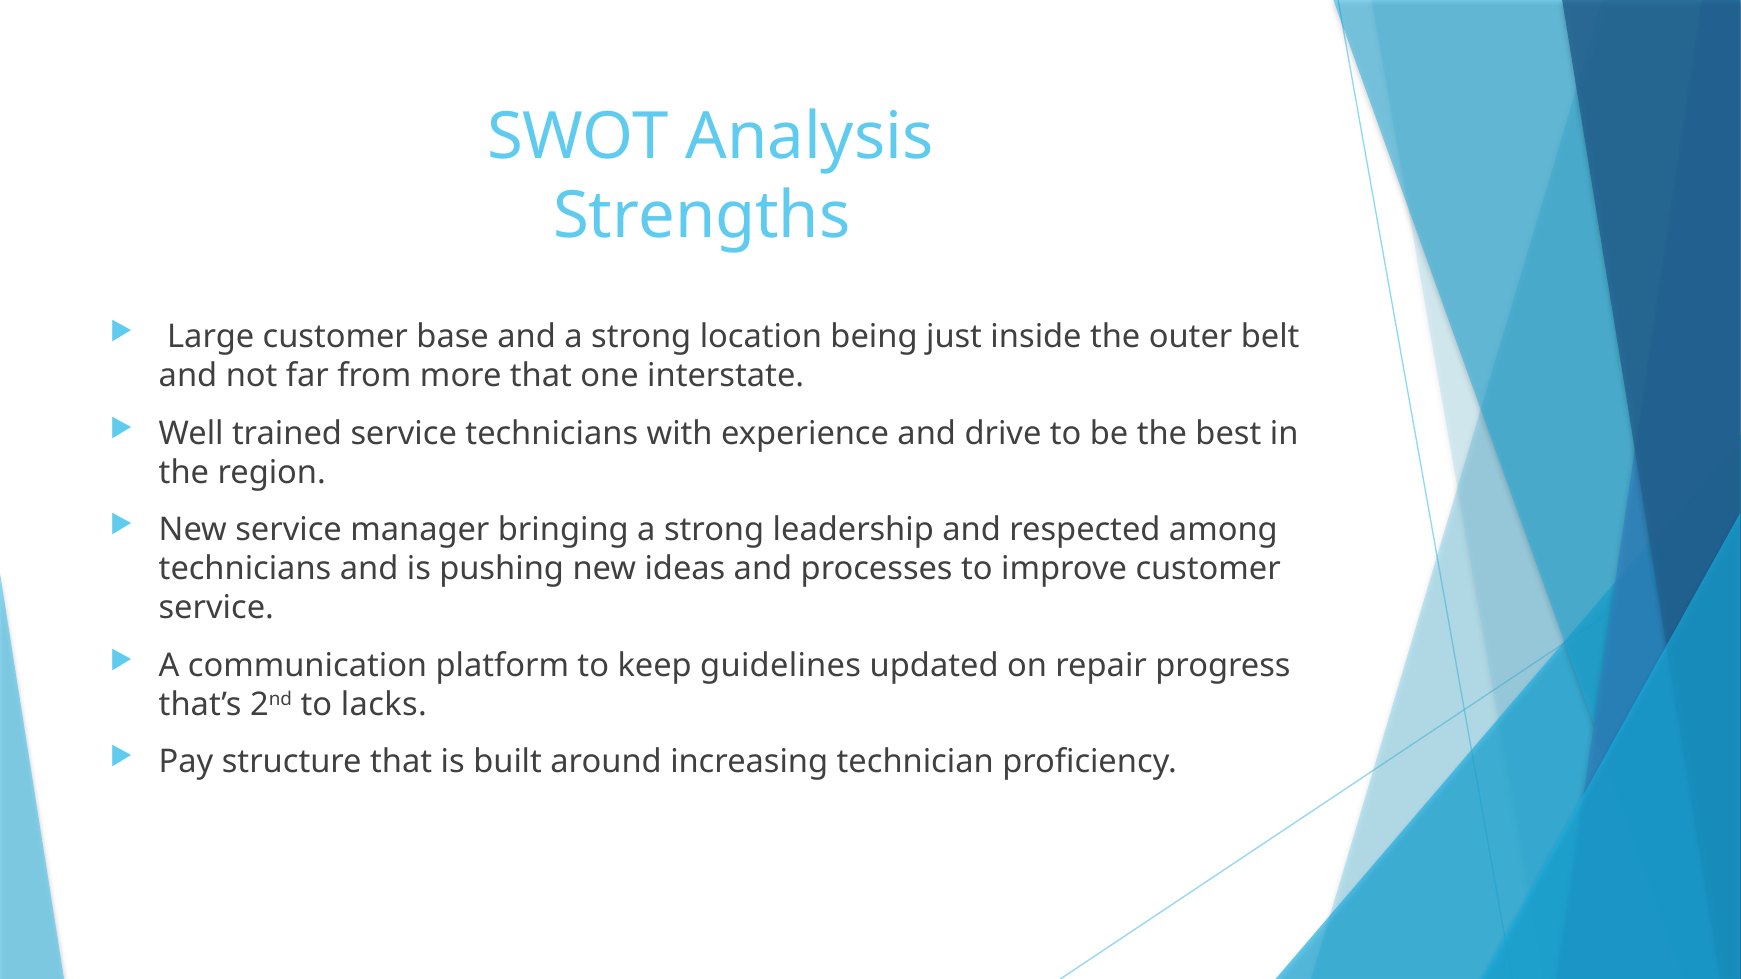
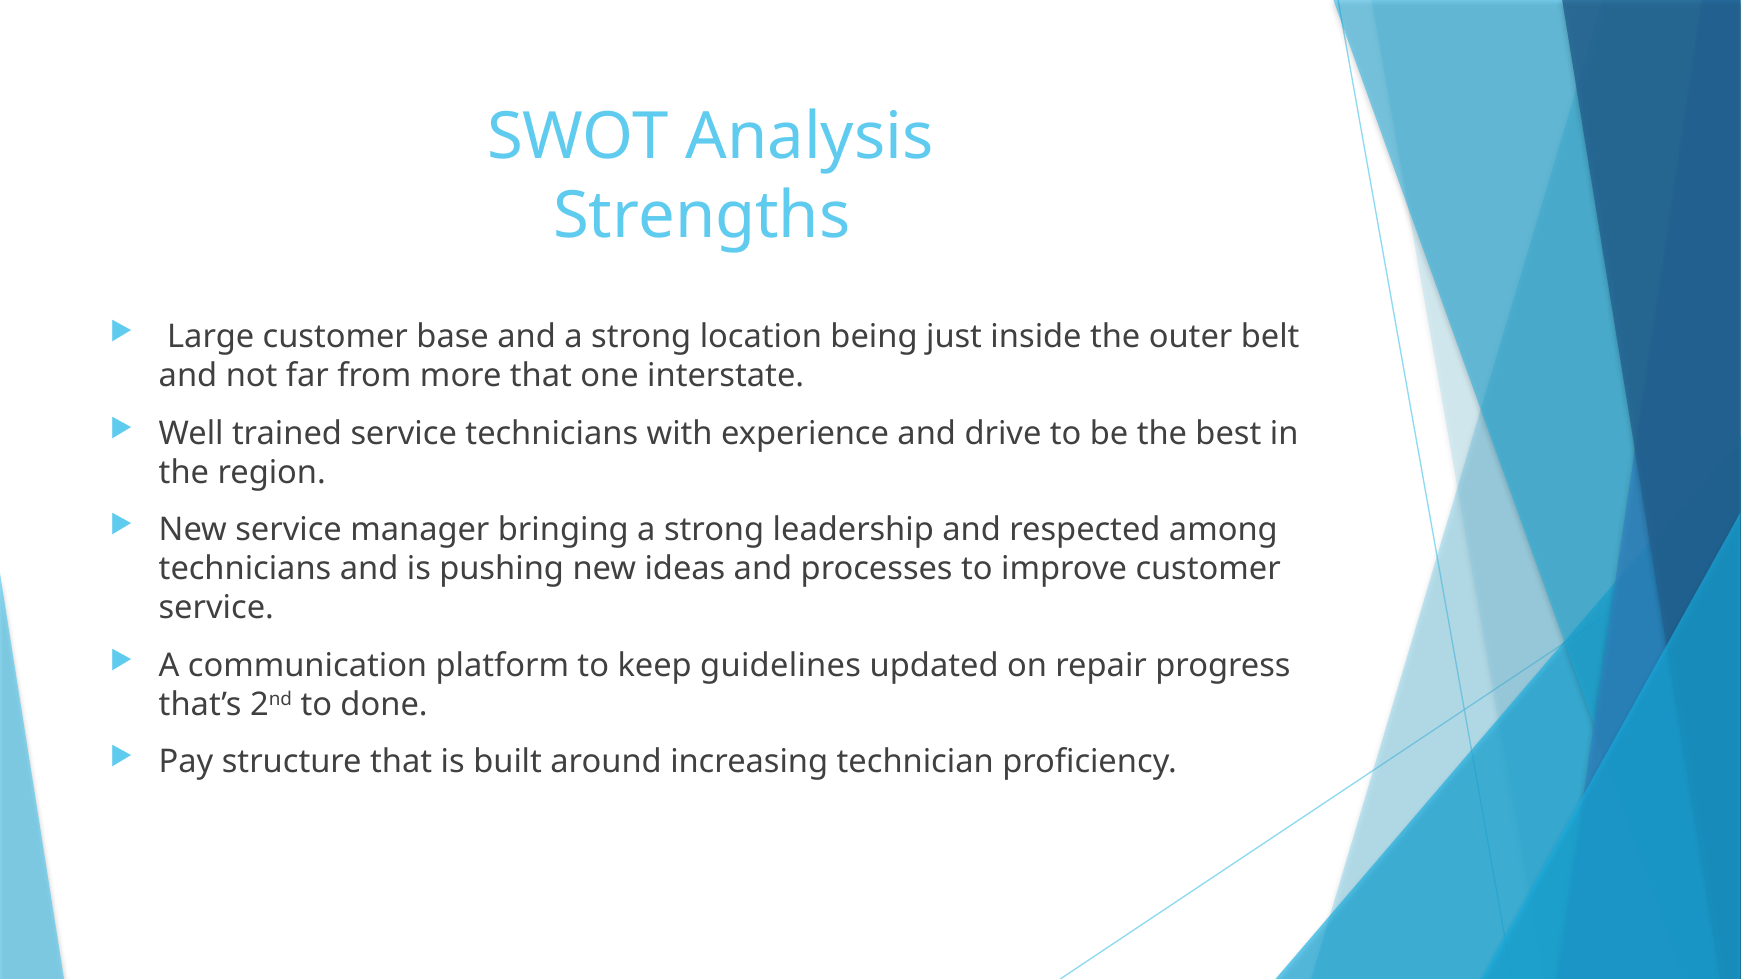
lacks: lacks -> done
